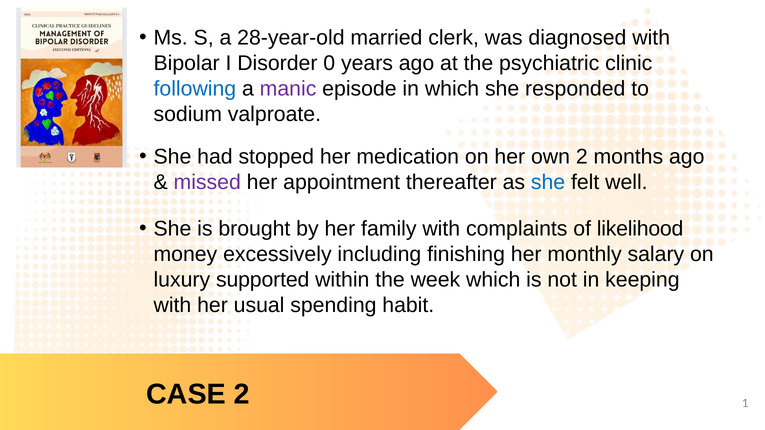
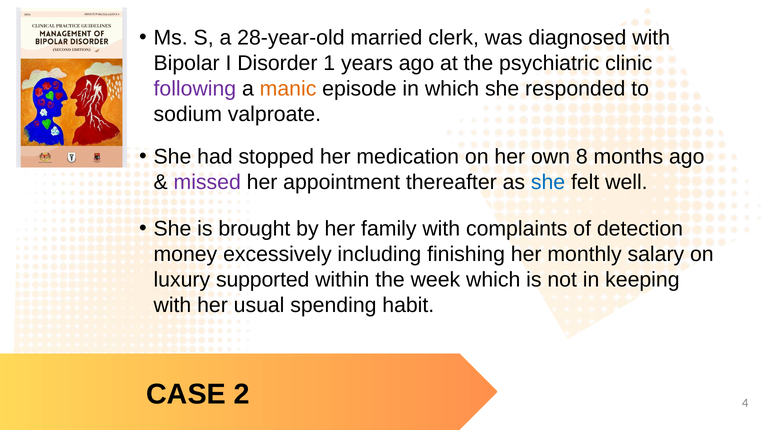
0: 0 -> 1
following colour: blue -> purple
manic colour: purple -> orange
own 2: 2 -> 8
likelihood: likelihood -> detection
1: 1 -> 4
